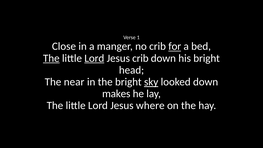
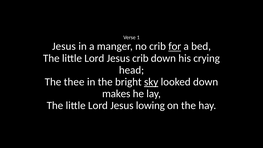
Close at (64, 46): Close -> Jesus
The at (51, 58) underline: present -> none
Lord at (94, 58) underline: present -> none
his bright: bright -> crying
near: near -> thee
where: where -> lowing
